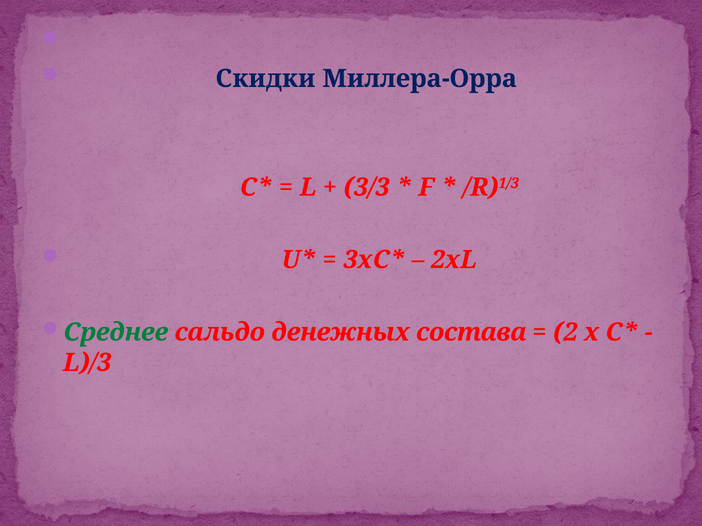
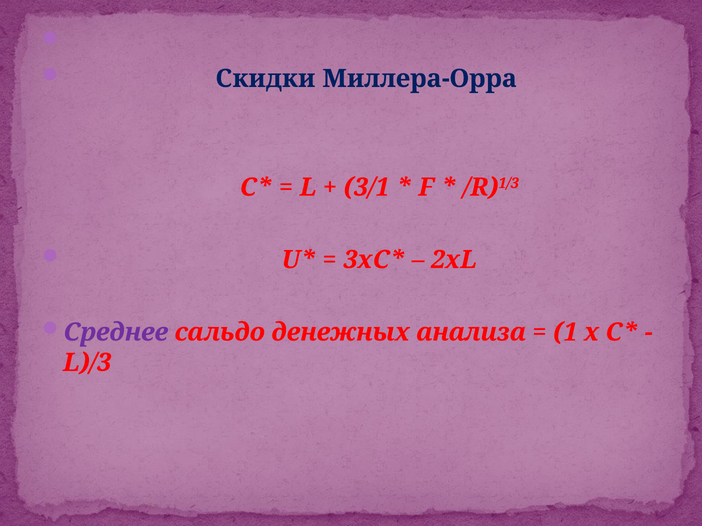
3/3: 3/3 -> 3/1
Среднее colour: green -> purple
состава: состава -> анализа
2: 2 -> 1
